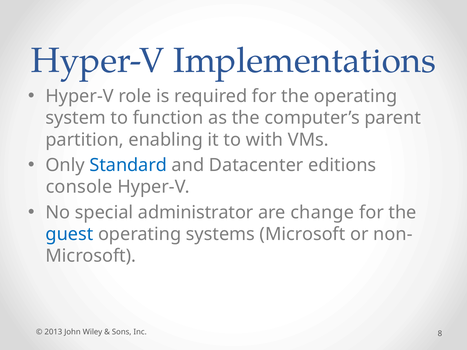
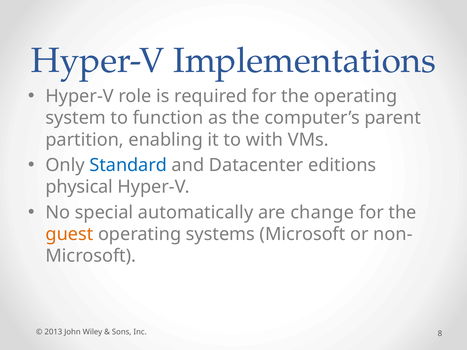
console: console -> physical
administrator: administrator -> automatically
guest colour: blue -> orange
